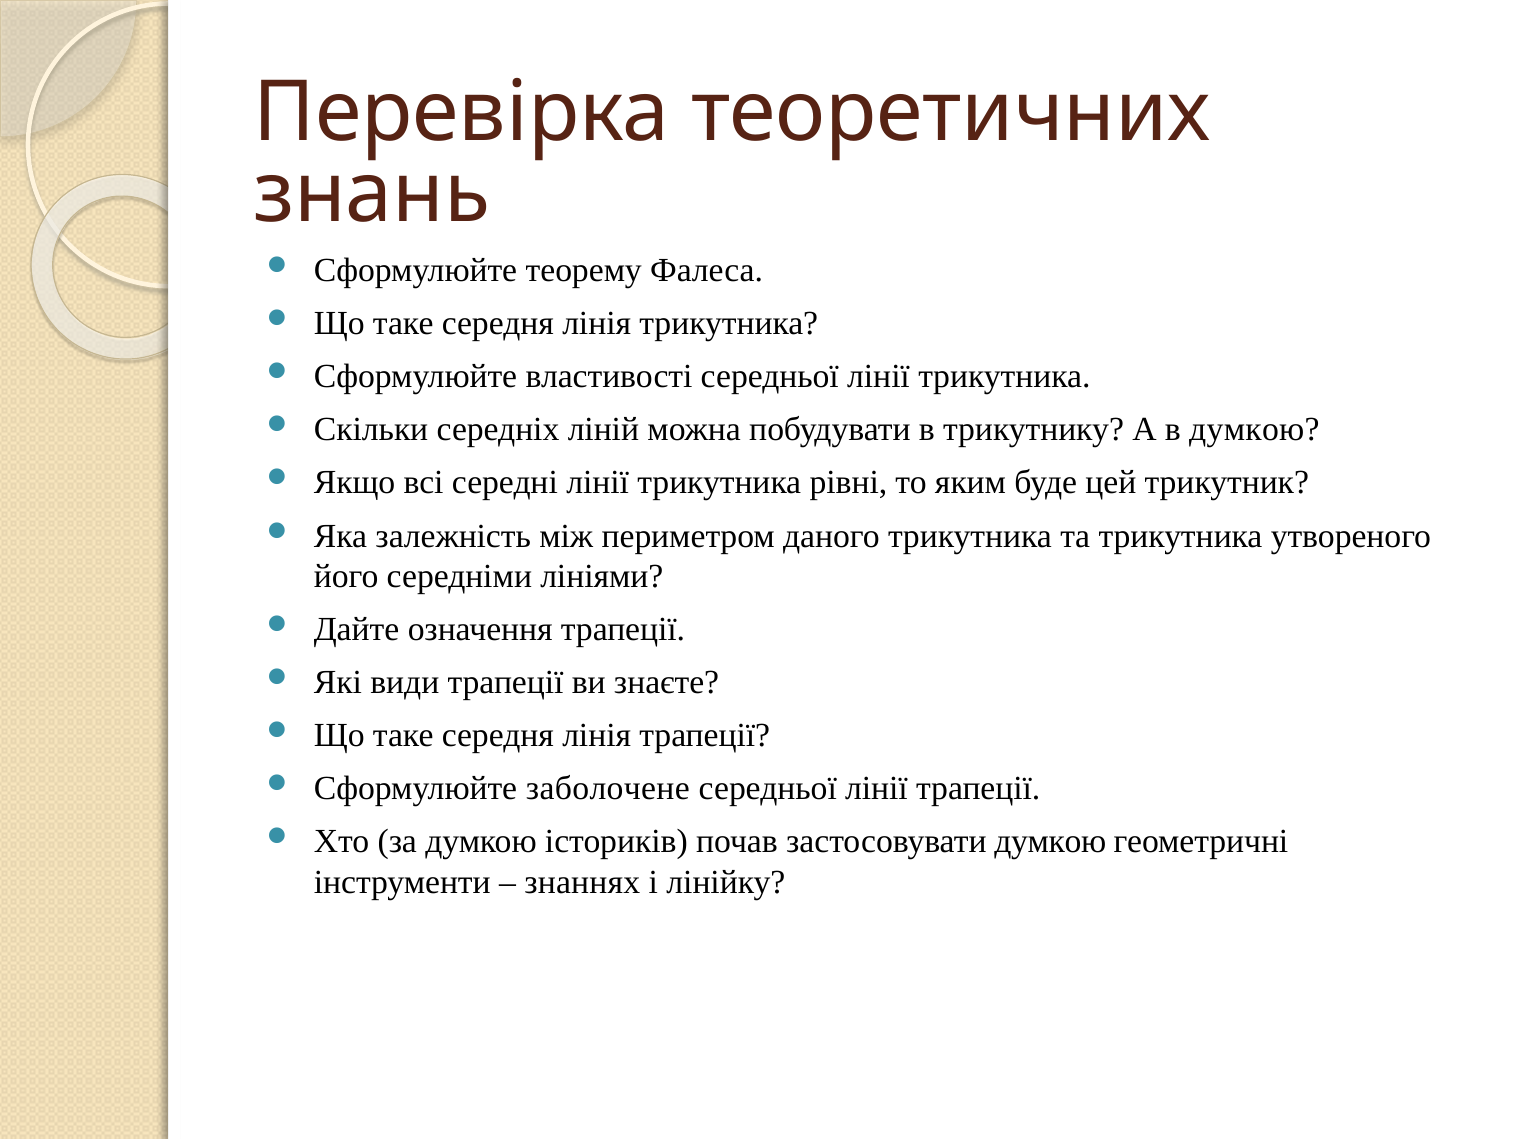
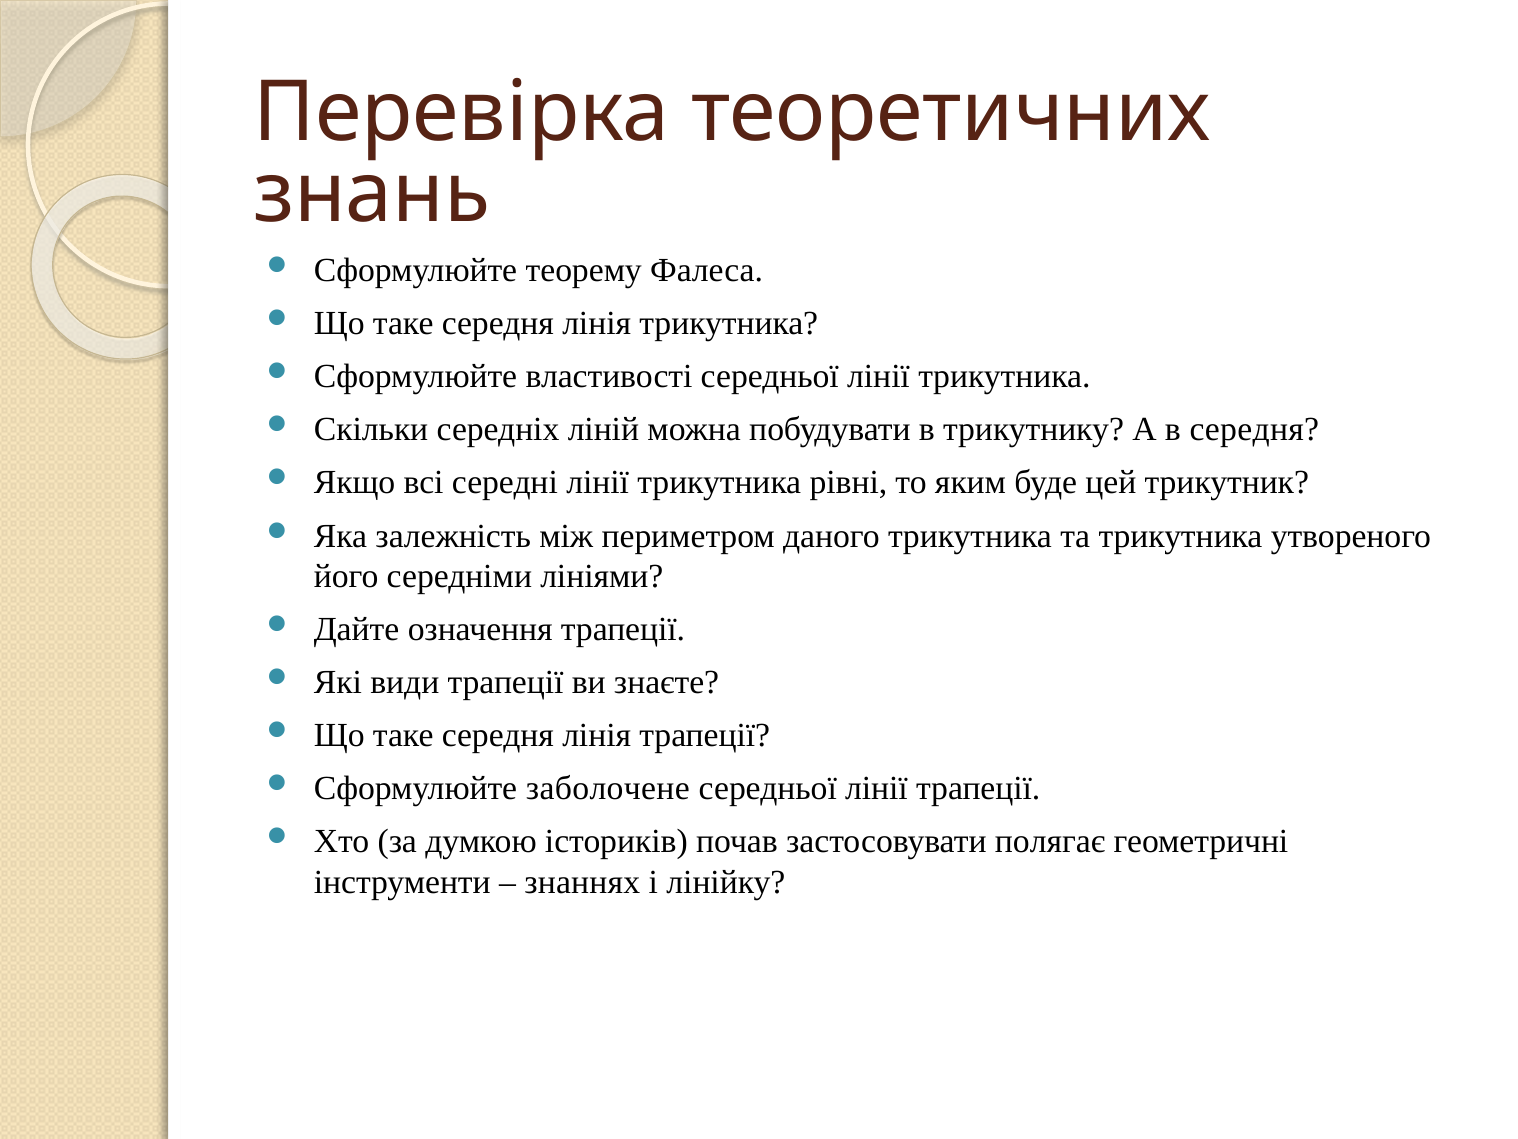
в думкою: думкою -> середня
застосовувати думкою: думкою -> полягає
